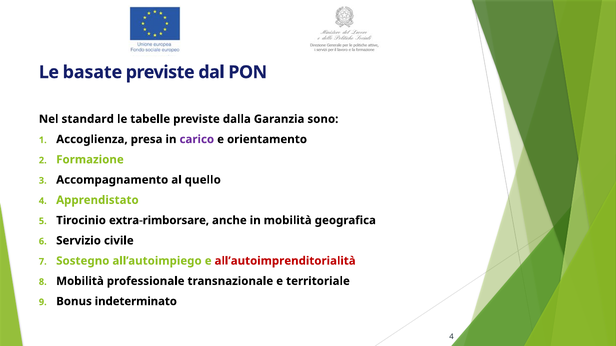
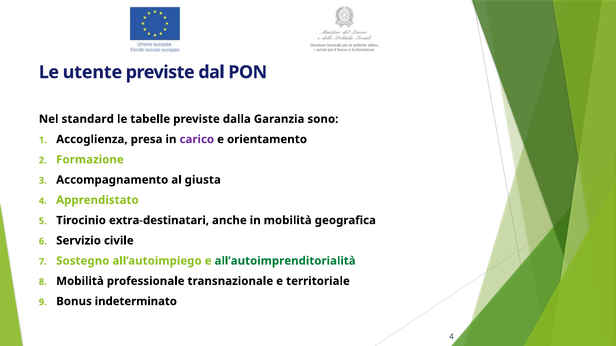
basate: basate -> utente
quello: quello -> giusta
extra-rimborsare: extra-rimborsare -> extra-destinatari
all’autoimprenditorialità colour: red -> green
